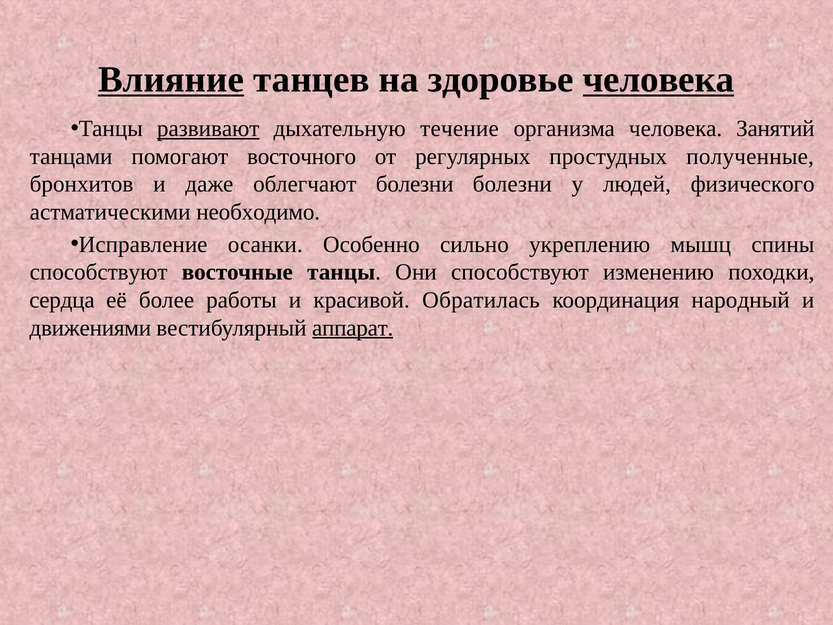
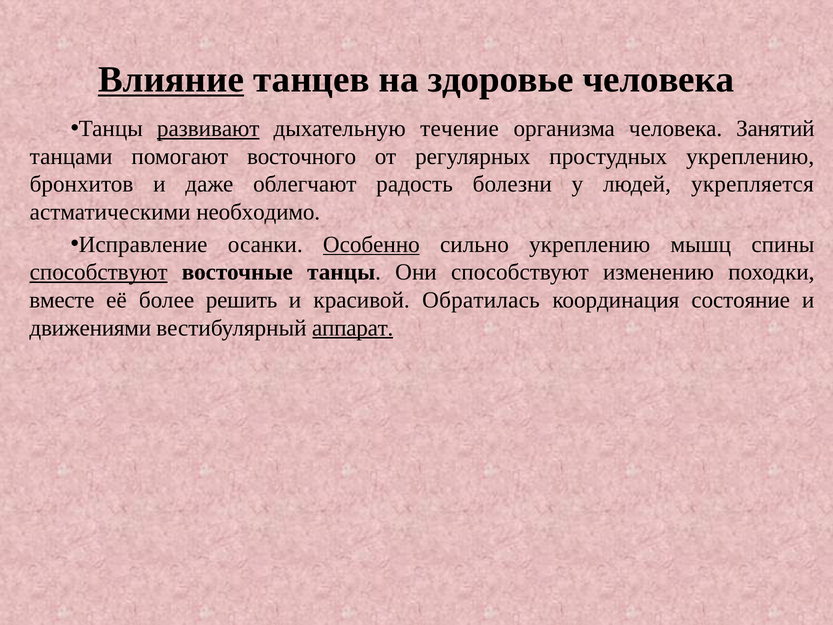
человека at (659, 80) underline: present -> none
простудных полученные: полученные -> укреплению
облегчают болезни: болезни -> радость
физического: физического -> укрепляется
Особенно underline: none -> present
способствуют at (99, 272) underline: none -> present
сердца: сердца -> вместе
работы: работы -> решить
народный: народный -> состояние
